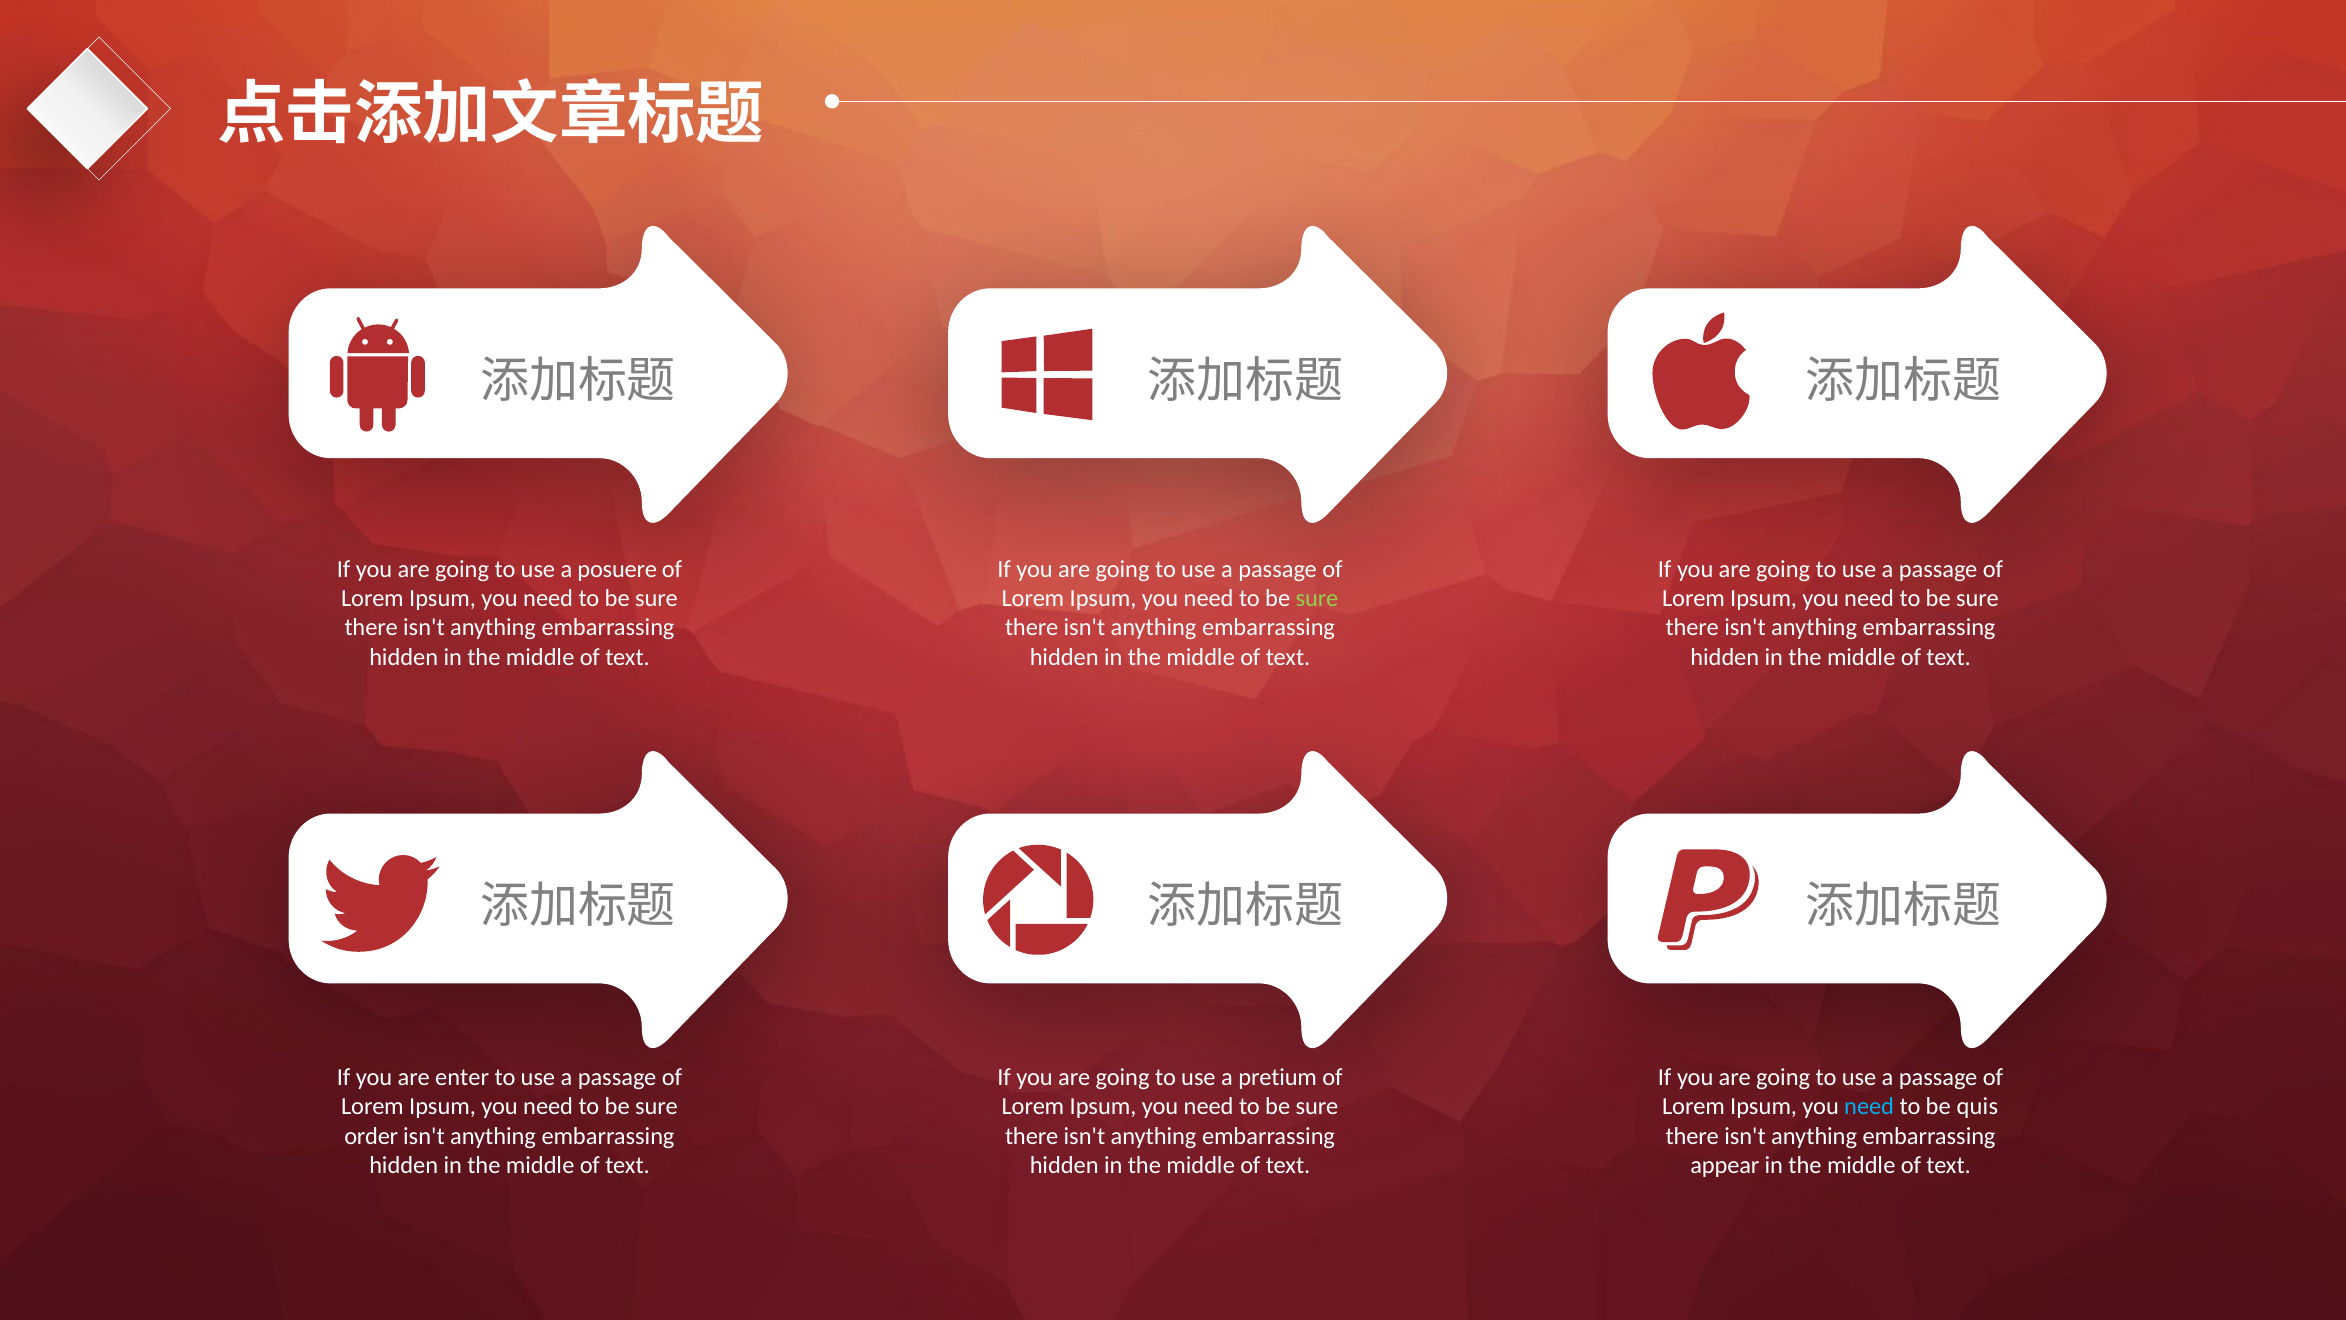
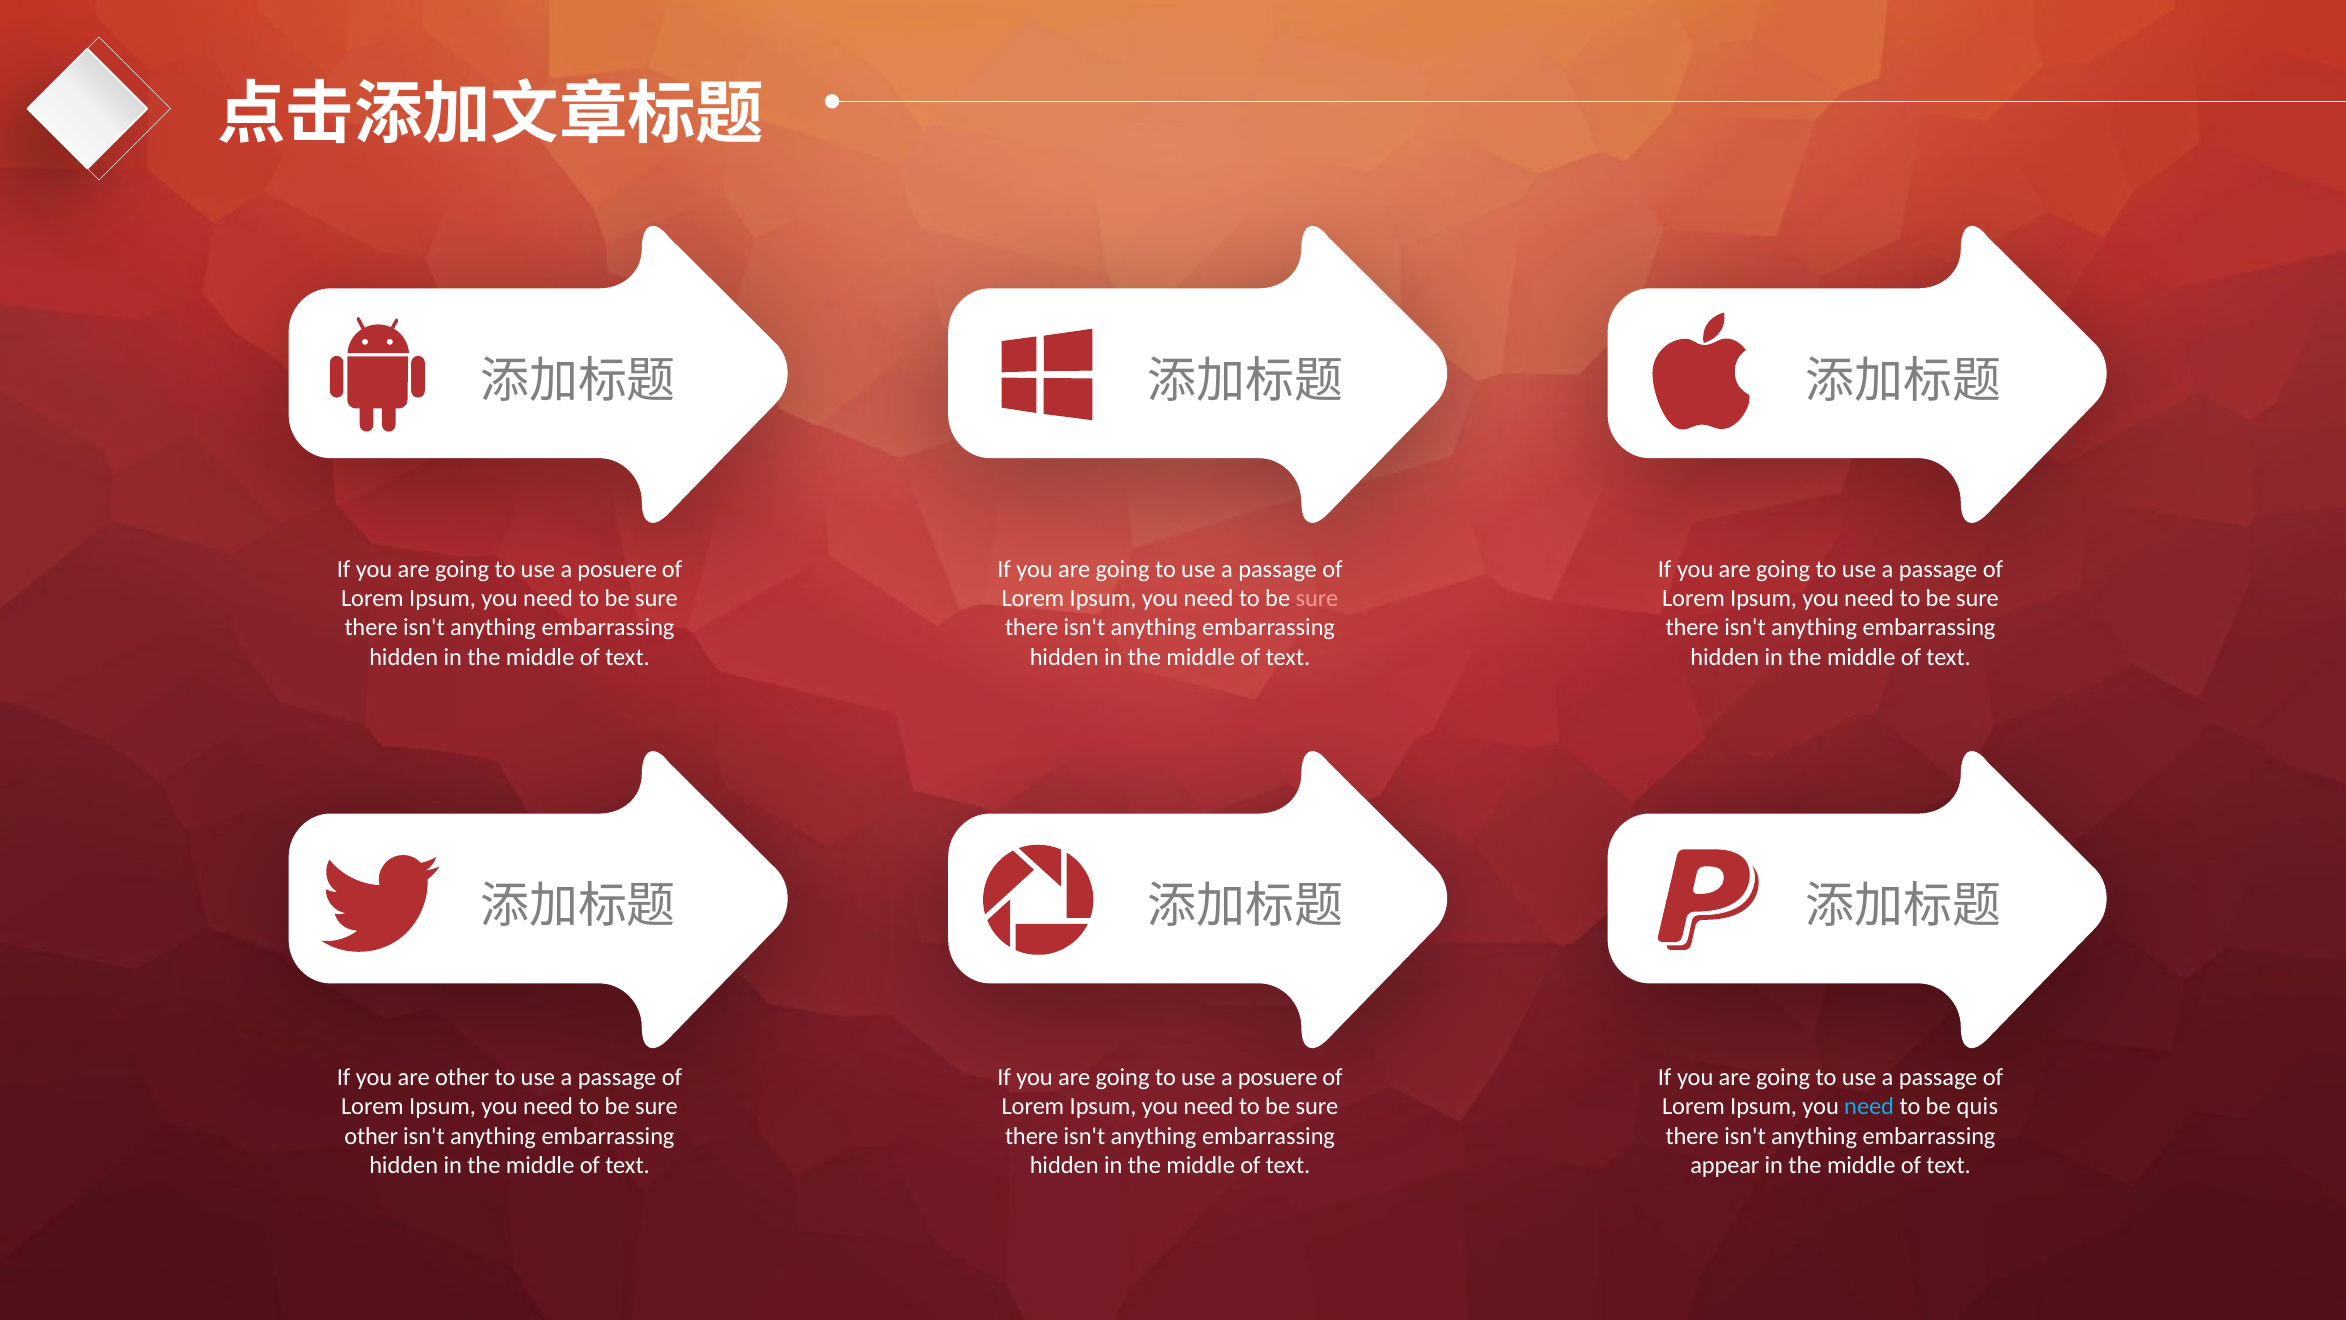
sure at (1317, 598) colour: light green -> pink
are enter: enter -> other
pretium at (1278, 1077): pretium -> posuere
order at (371, 1136): order -> other
